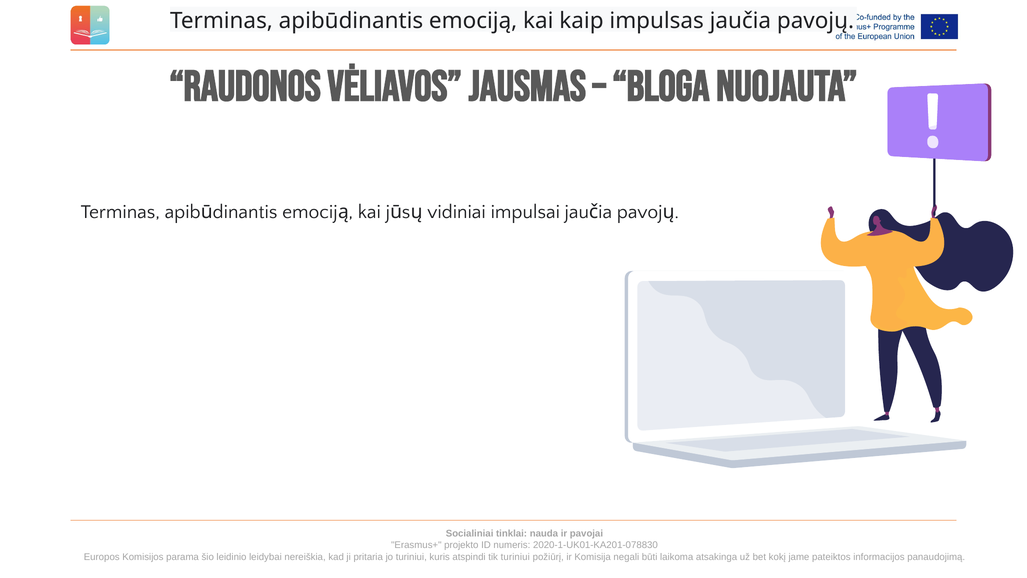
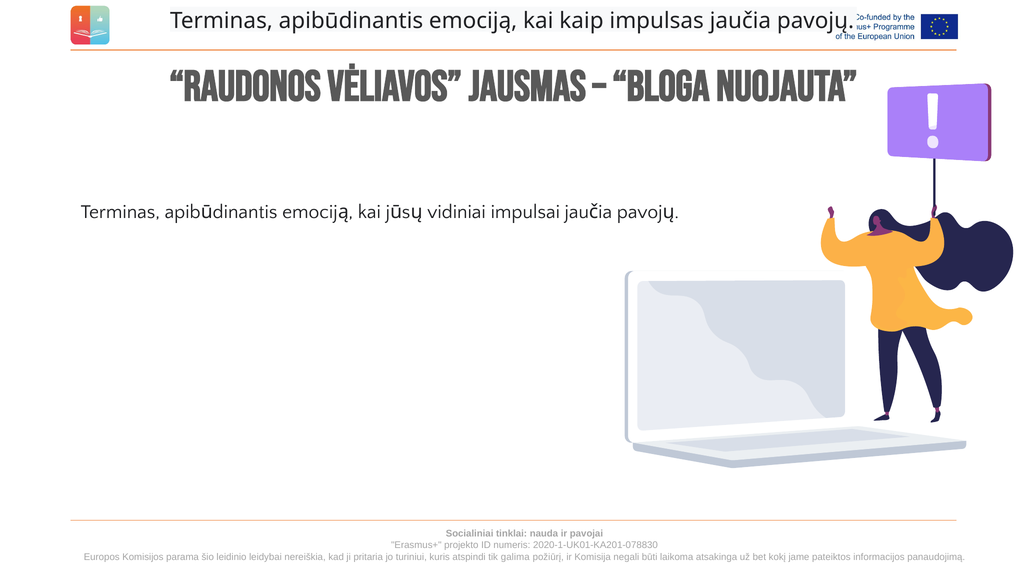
tik turiniui: turiniui -> galima
